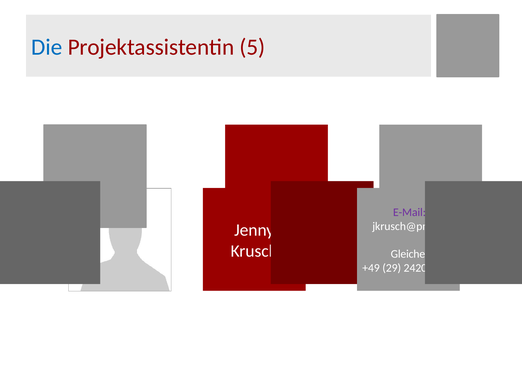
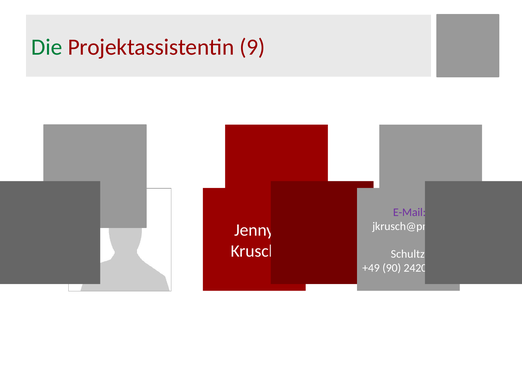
Die colour: blue -> green
5: 5 -> 9
Gleiche: Gleiche -> Schultz
29: 29 -> 90
